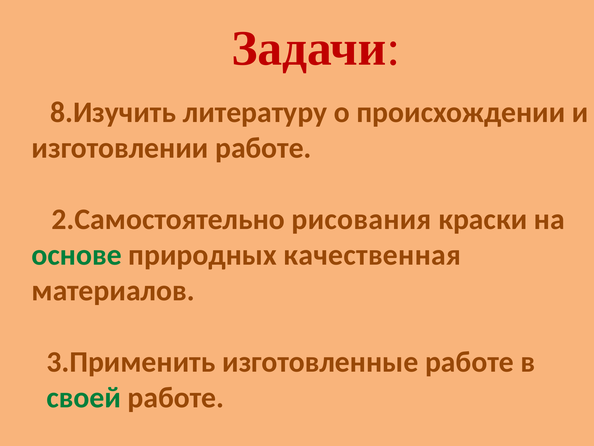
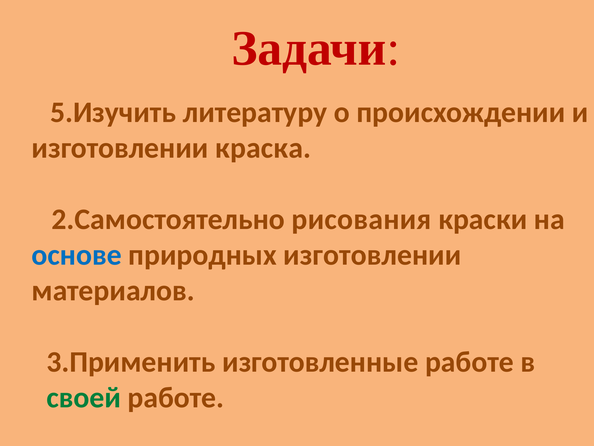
8.Изучить: 8.Изучить -> 5.Изучить
изготовлении работе: работе -> краска
основе colour: green -> blue
природных качественная: качественная -> изготовлении
